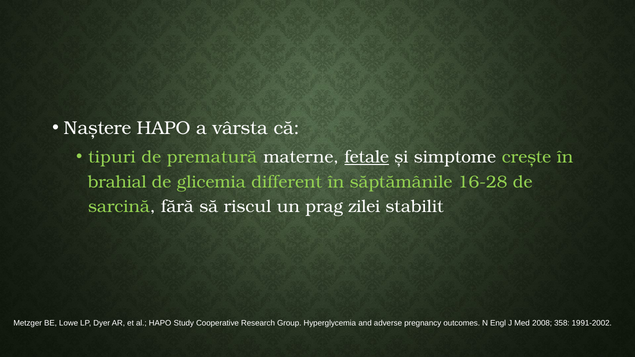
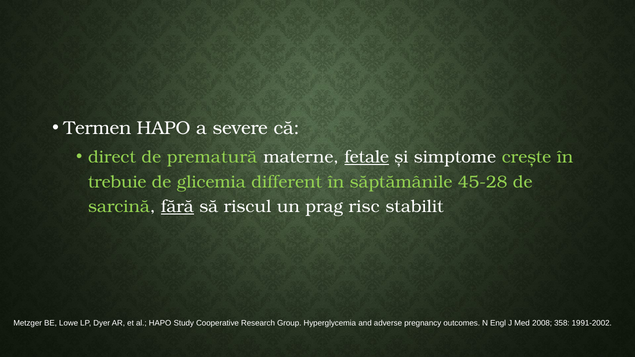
Naștere: Naștere -> Termen
vârsta: vârsta -> severe
tipuri: tipuri -> direct
brahial: brahial -> trebuie
16-28: 16-28 -> 45-28
fără underline: none -> present
zilei: zilei -> risc
